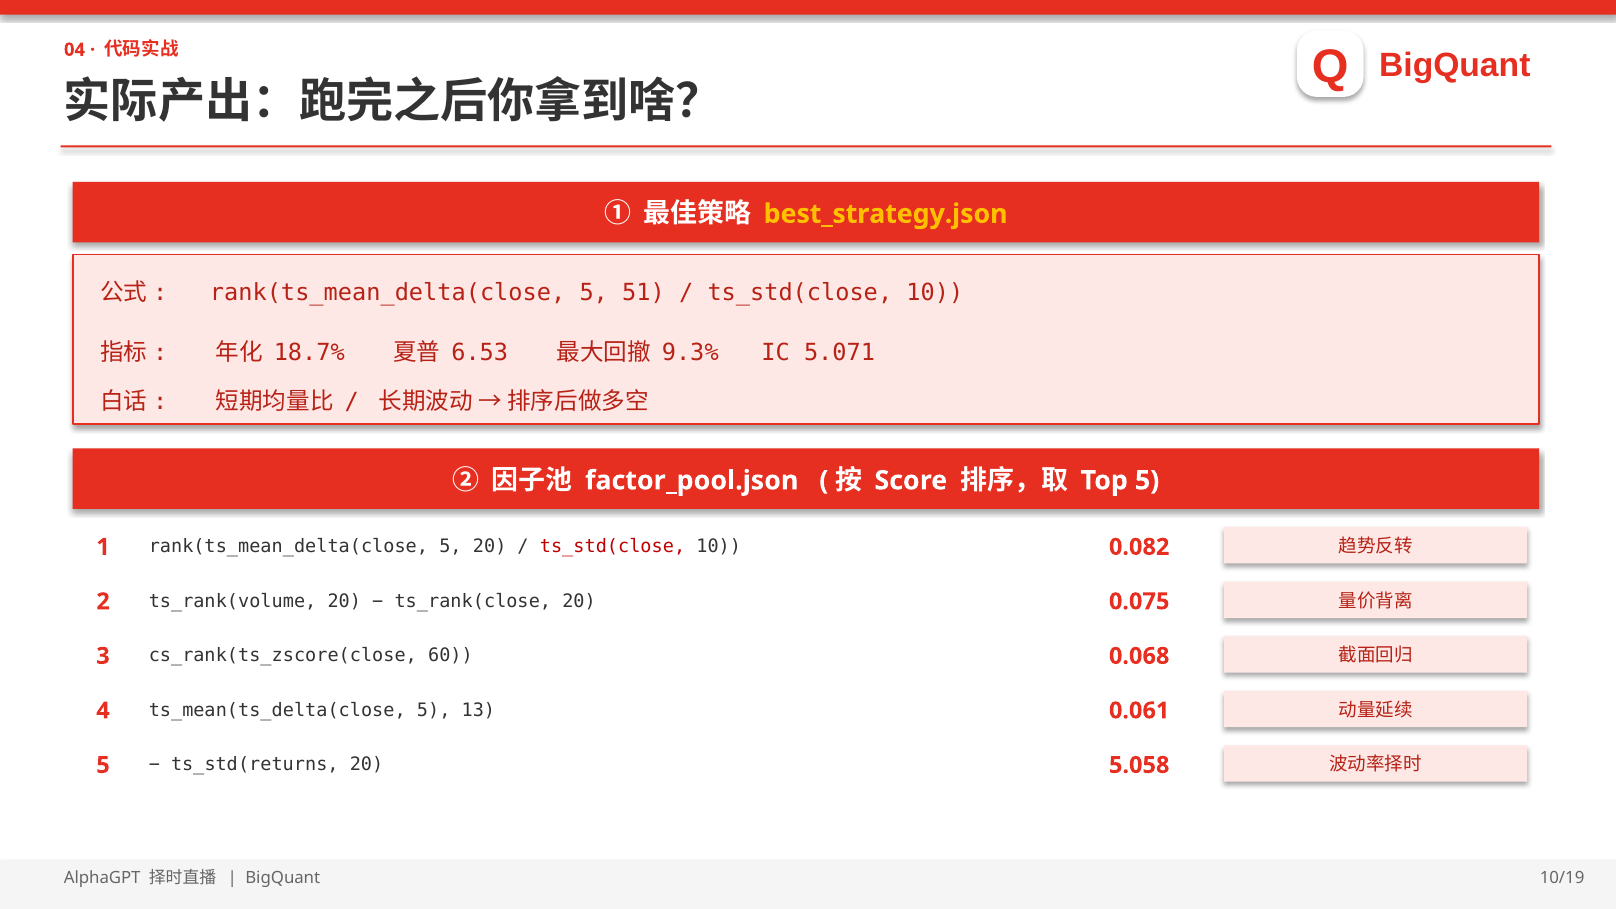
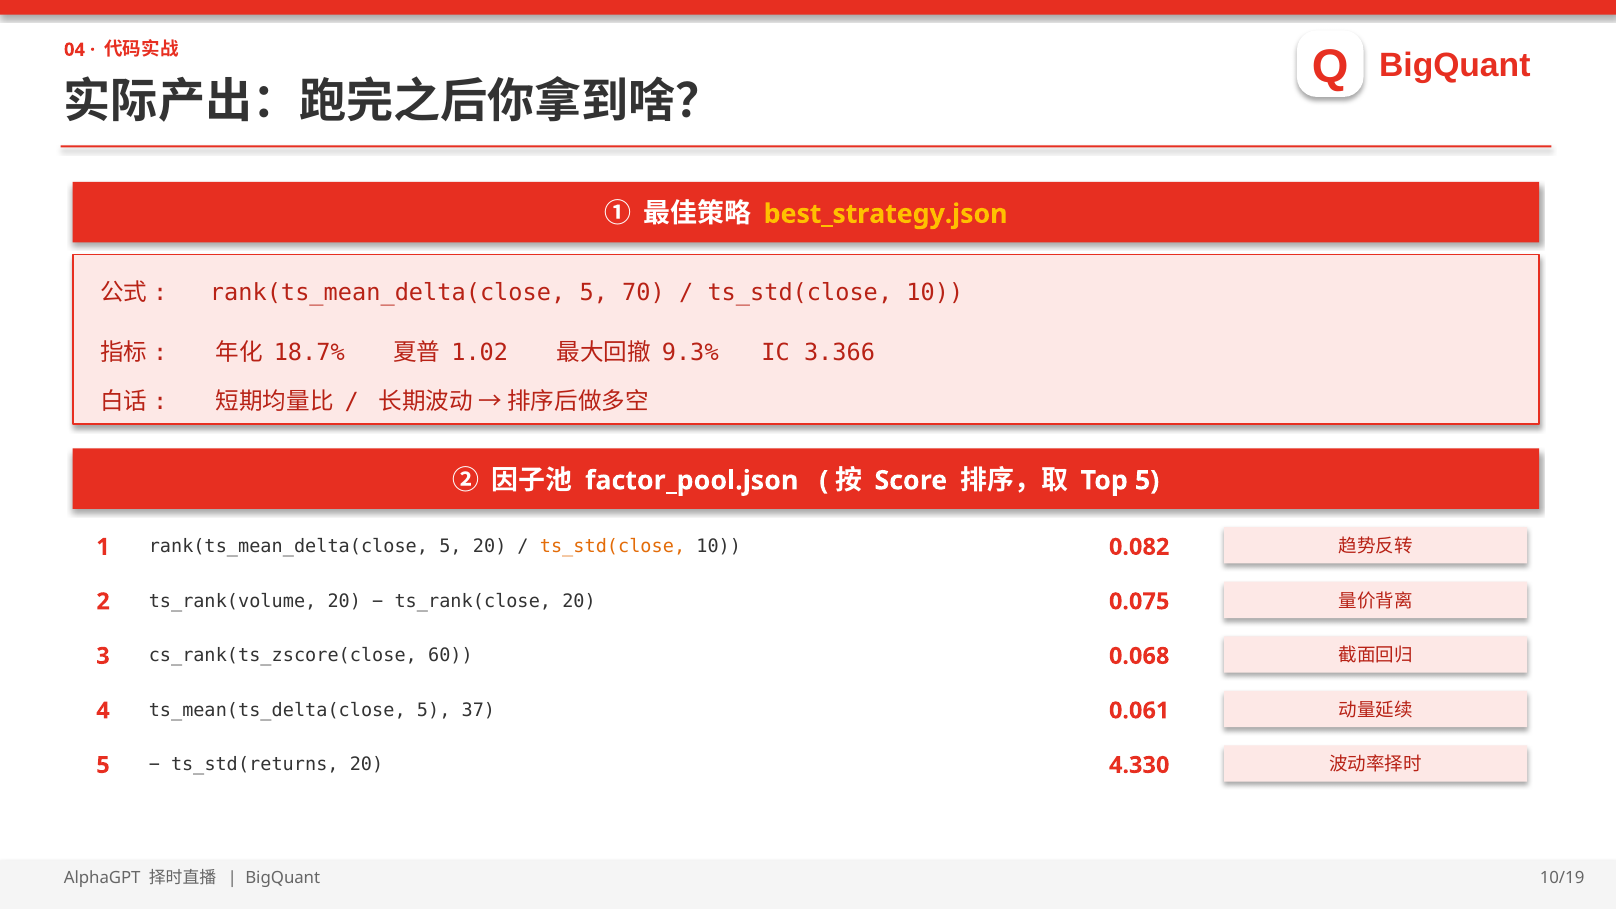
51: 51 -> 70
6.53: 6.53 -> 1.02
5.071: 5.071 -> 3.366
ts_std(close at (613, 547) colour: red -> orange
13: 13 -> 37
5.058: 5.058 -> 4.330
